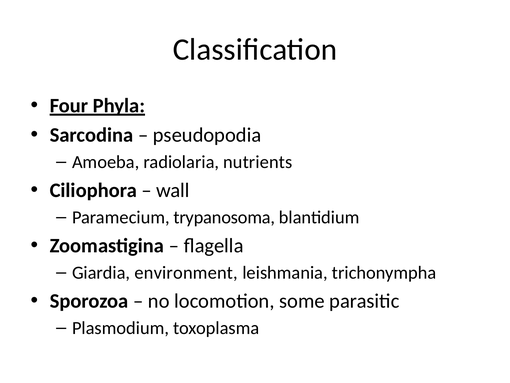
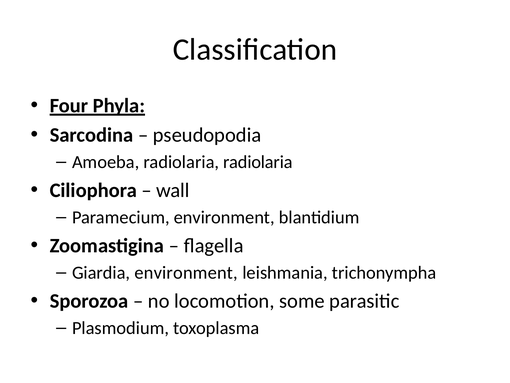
radiolaria nutrients: nutrients -> radiolaria
Paramecium trypanosoma: trypanosoma -> environment
